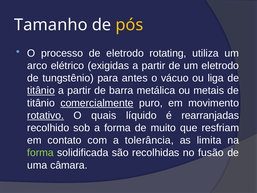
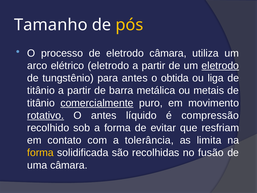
eletrodo rotating: rotating -> câmara
elétrico exigidas: exigidas -> eletrodo
eletrodo at (220, 66) underline: none -> present
vácuo: vácuo -> obtida
titânio at (41, 90) underline: present -> none
O quais: quais -> antes
rearranjadas: rearranjadas -> compressão
muito: muito -> evitar
forma at (40, 153) colour: light green -> yellow
